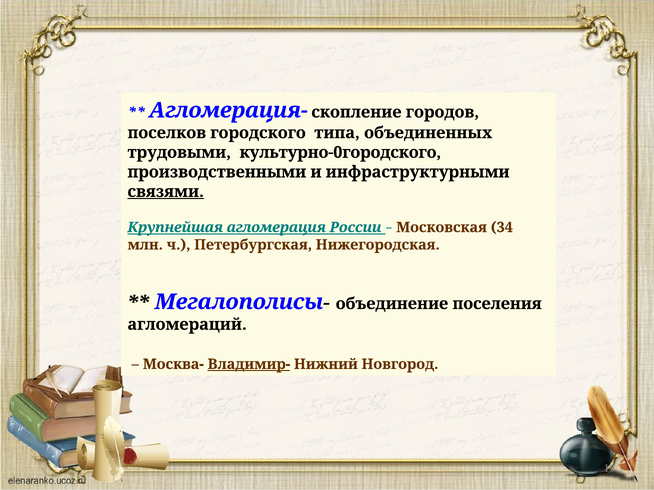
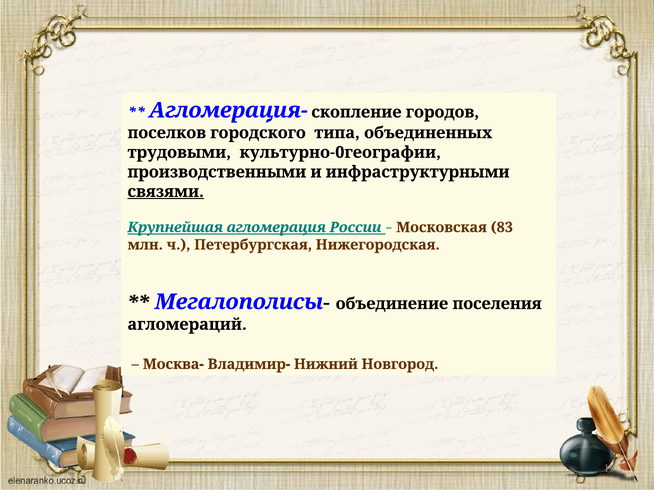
культурно-0городского: культурно-0городского -> культурно-0географии
34: 34 -> 83
Владимир- underline: present -> none
